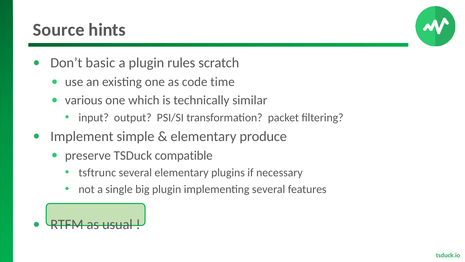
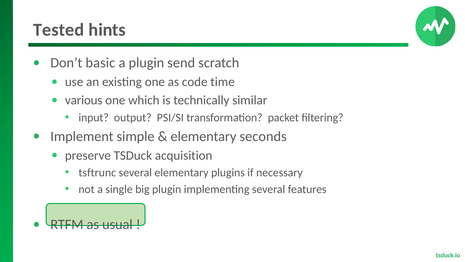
Source: Source -> Tested
rules: rules -> send
produce: produce -> seconds
compatible: compatible -> acquisition
